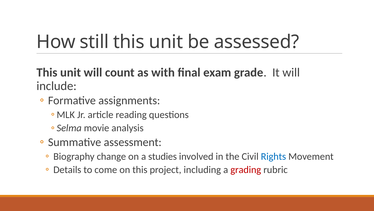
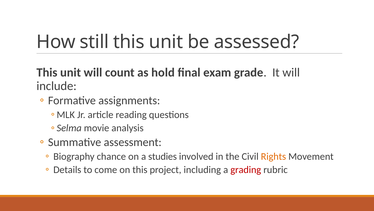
with: with -> hold
change: change -> chance
Rights colour: blue -> orange
